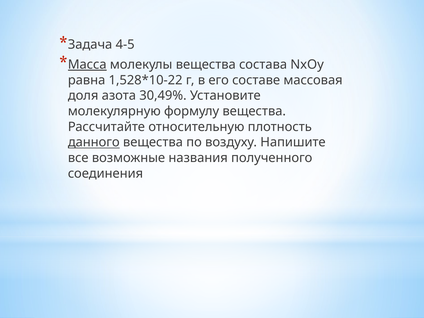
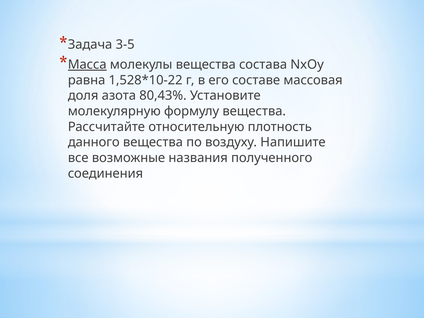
4-5: 4-5 -> 3-5
30,49%: 30,49% -> 80,43%
данного underline: present -> none
